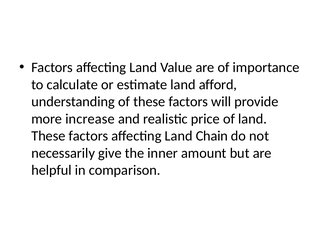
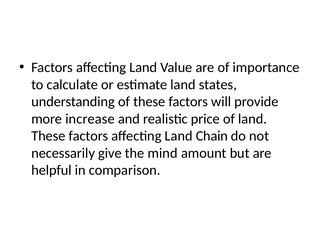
afford: afford -> states
inner: inner -> mind
